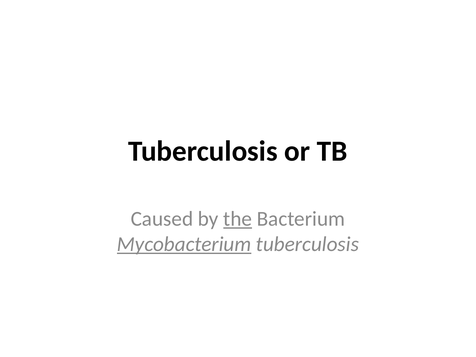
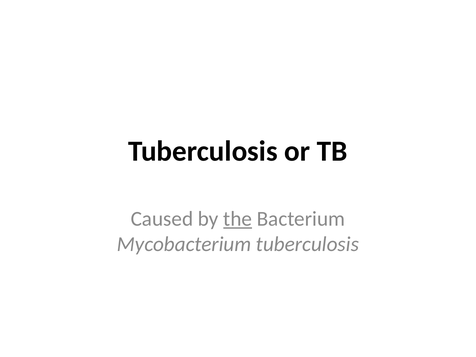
Mycobacterium underline: present -> none
